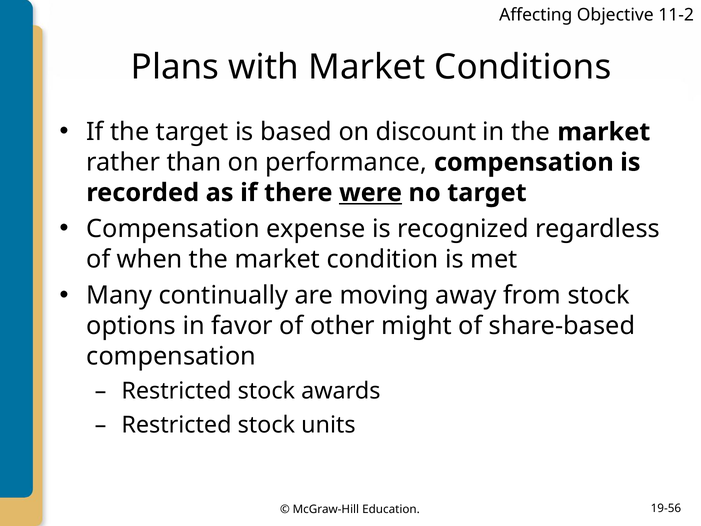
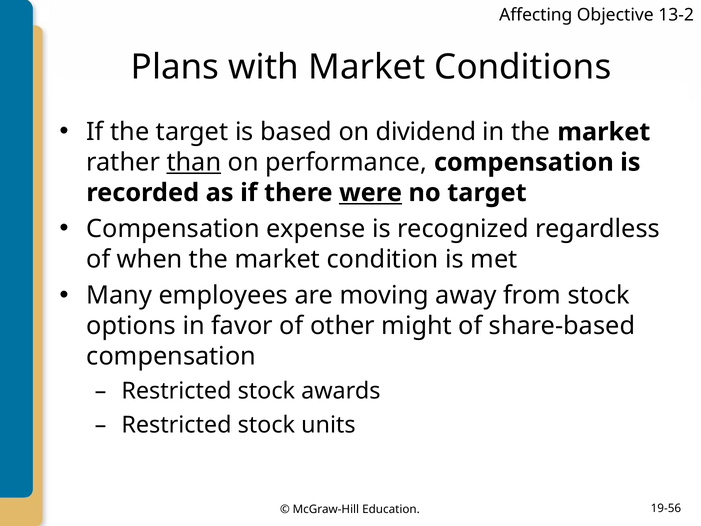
11-2: 11-2 -> 13-2
discount: discount -> dividend
than underline: none -> present
continually: continually -> employees
